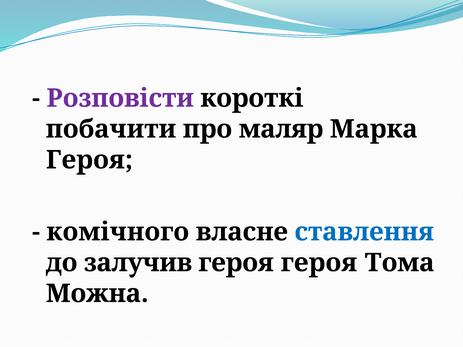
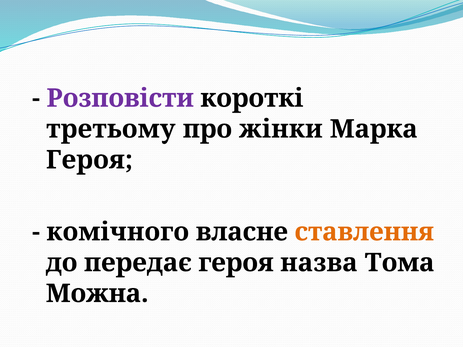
побачити: побачити -> третьому
маляр: маляр -> жінки
ставлення colour: blue -> orange
залучив: залучив -> передає
героя героя: героя -> назва
